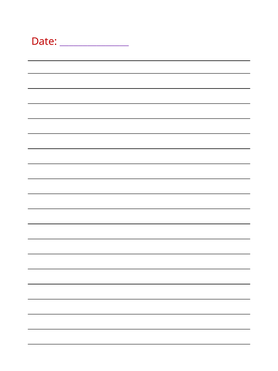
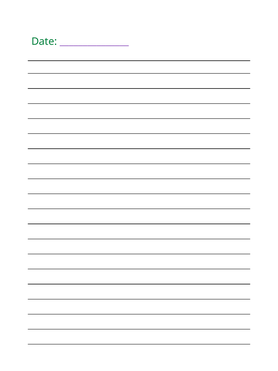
Date colour: red -> green
